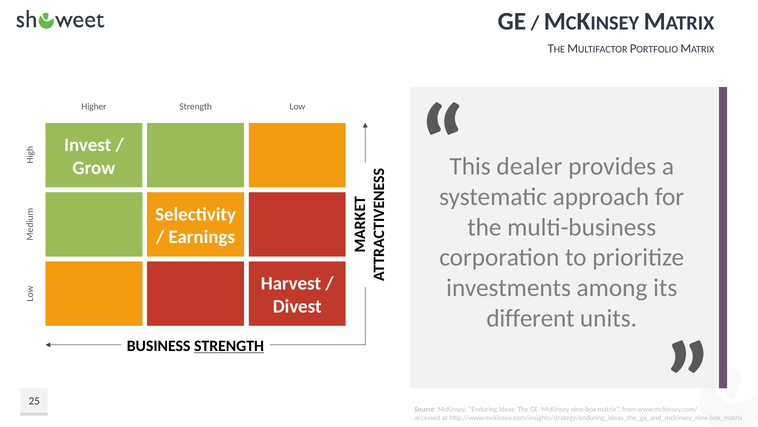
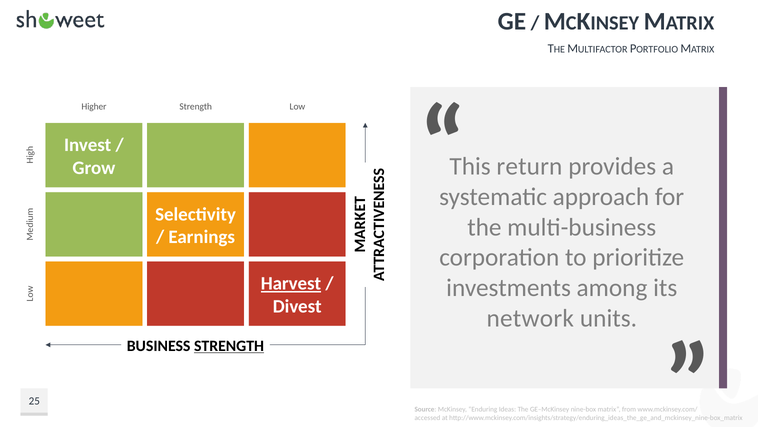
dealer: dealer -> return
Harvest underline: none -> present
different: different -> network
